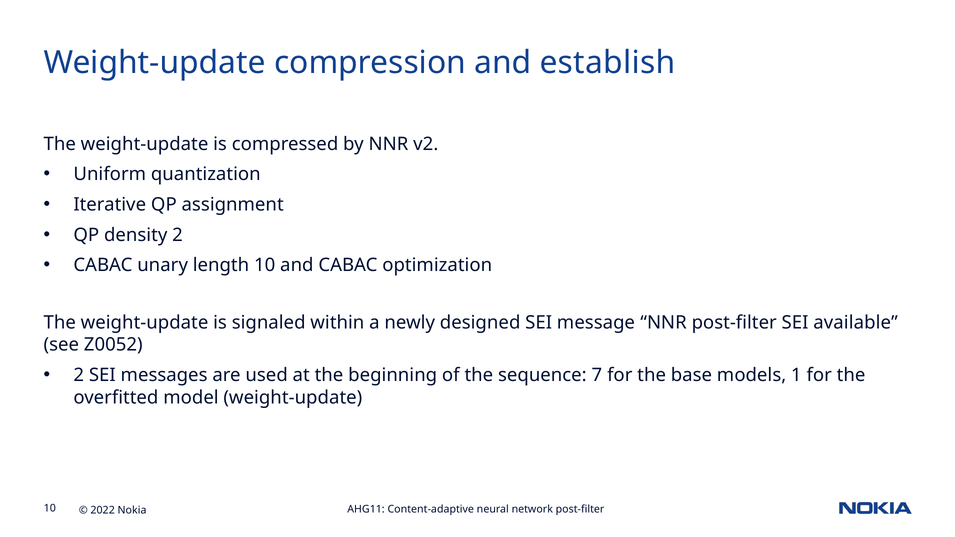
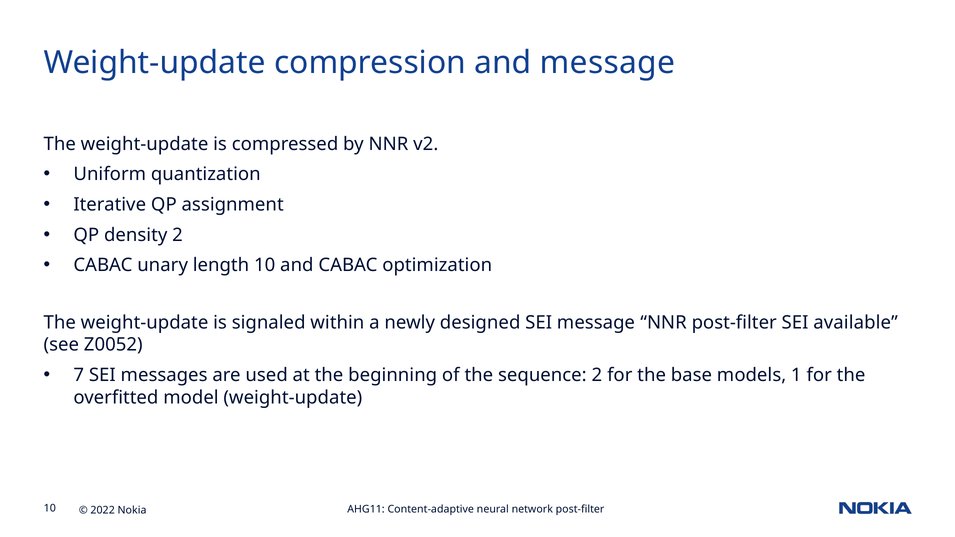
and establish: establish -> message
2 at (79, 375): 2 -> 7
sequence 7: 7 -> 2
